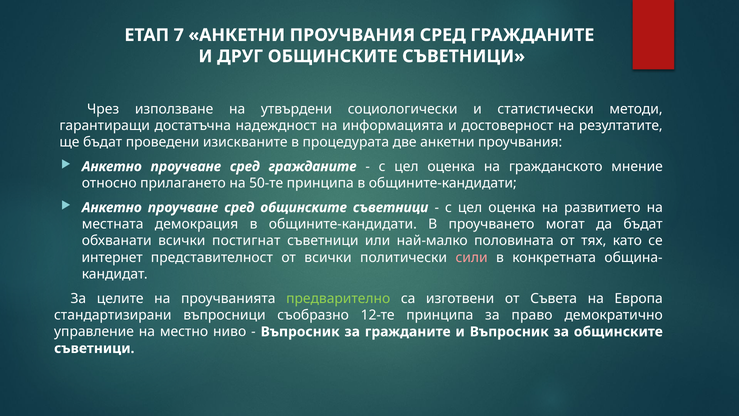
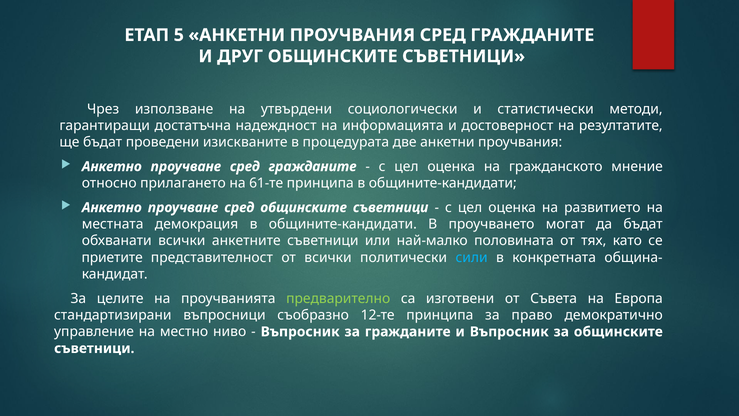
7: 7 -> 5
50-те: 50-те -> 61-те
постигнат: постигнат -> анкетните
интернет: интернет -> приетите
сили colour: pink -> light blue
